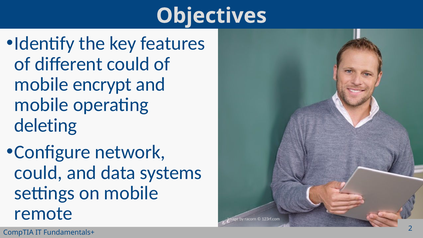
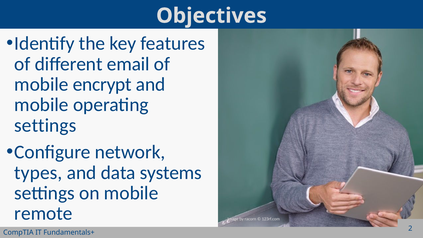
different could: could -> email
deleting at (45, 125): deleting -> settings
could at (38, 173): could -> types
